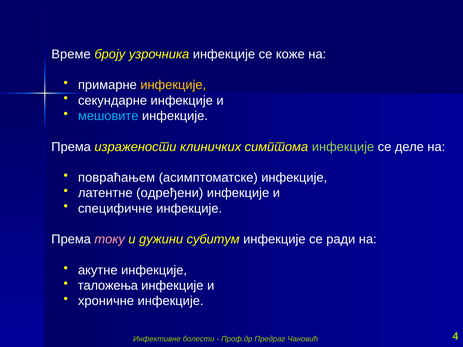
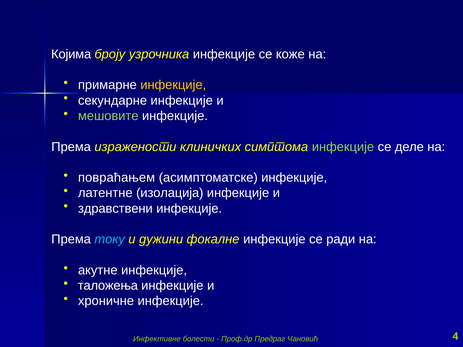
Време: Време -> Којима
мешовите colour: light blue -> light green
одређени: одређени -> изолација
специфичне: специфичне -> здравствени
току colour: pink -> light blue
субитум: субитум -> фокалне
